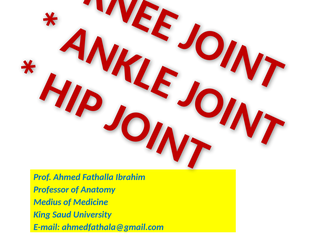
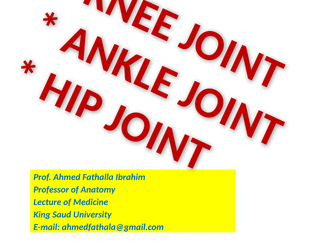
Medius: Medius -> Lecture
